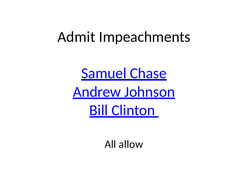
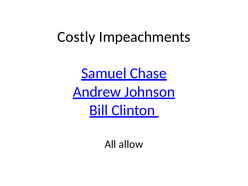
Admit: Admit -> Costly
